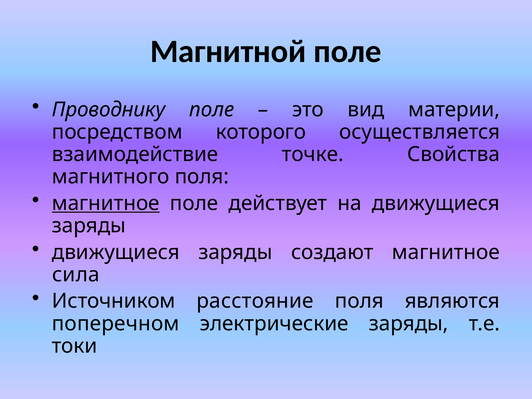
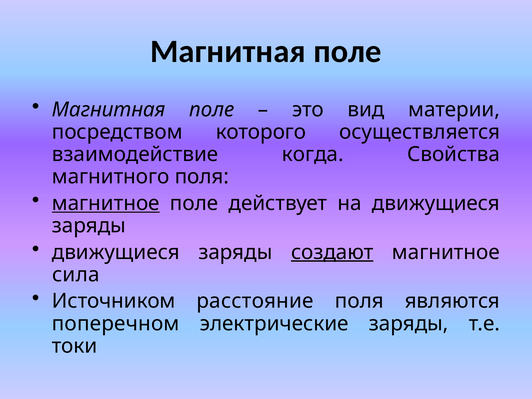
Магнитной at (228, 51): Магнитной -> Магнитная
Проводнику at (109, 110): Проводнику -> Магнитная
точке: точке -> когда
создают underline: none -> present
